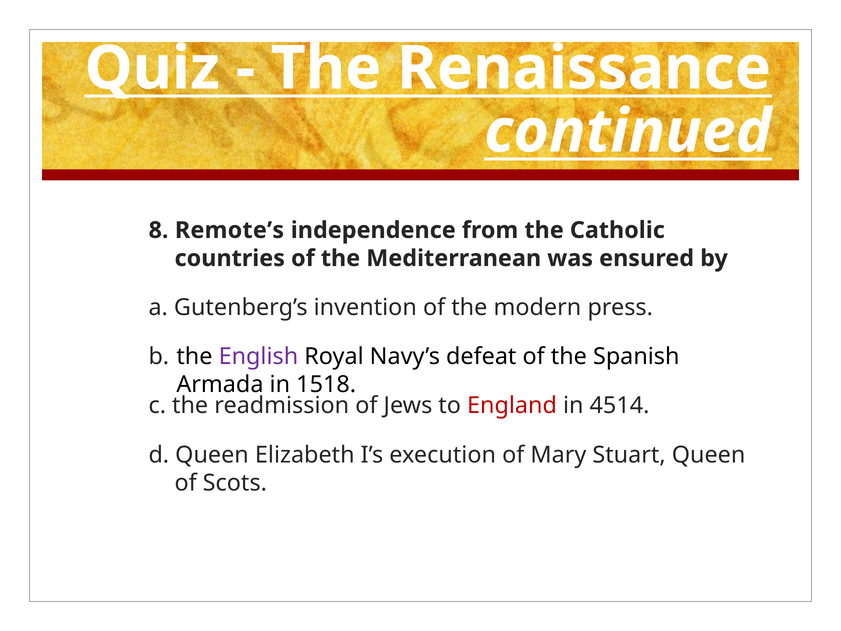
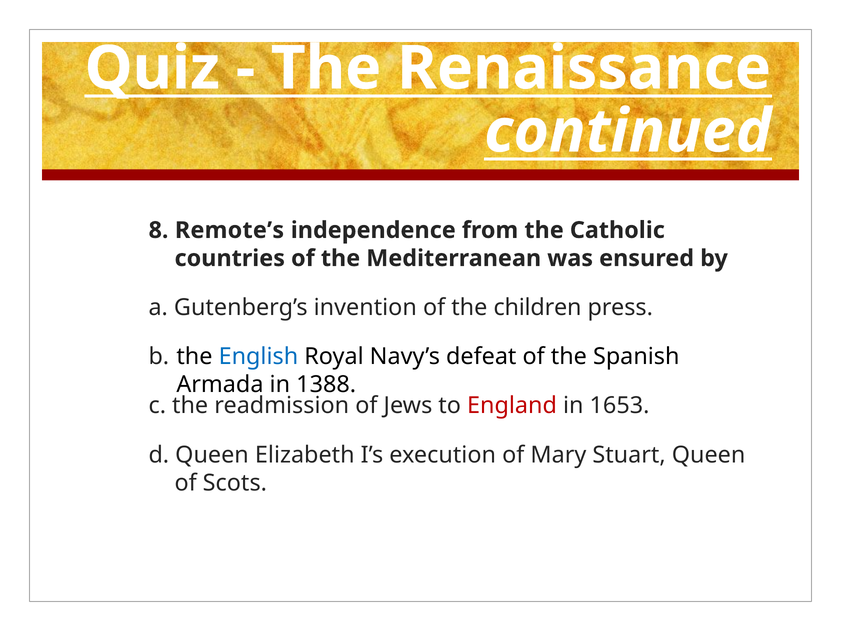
modern: modern -> children
English colour: purple -> blue
1518: 1518 -> 1388
4514: 4514 -> 1653
